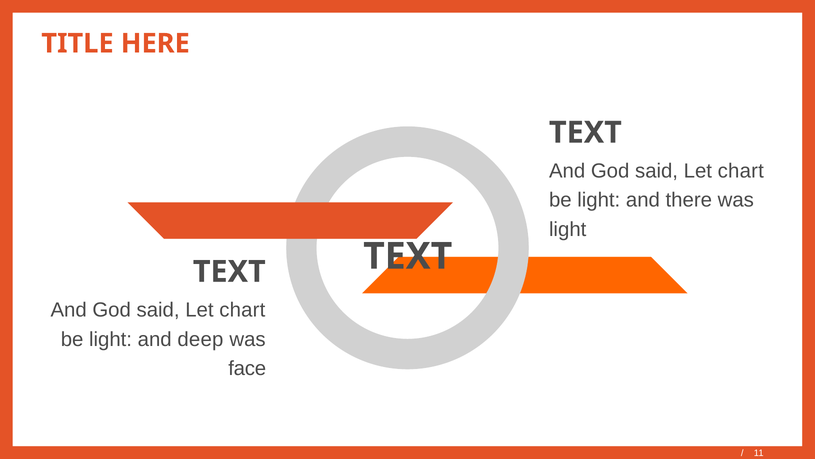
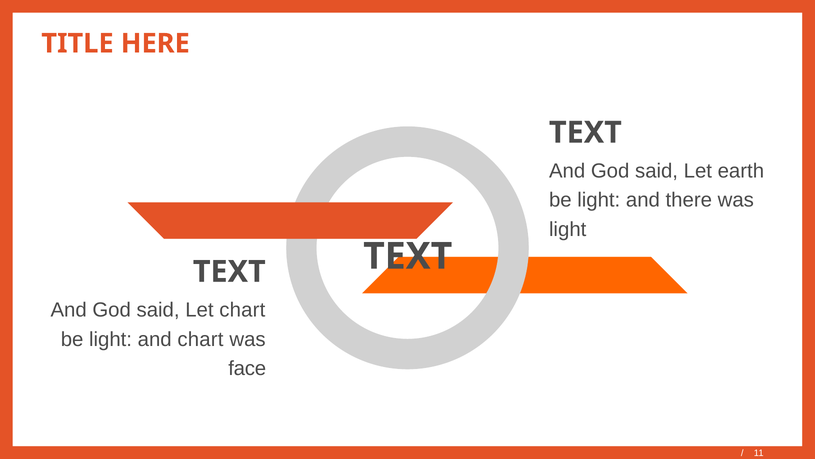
chart at (741, 171): chart -> earth
and deep: deep -> chart
